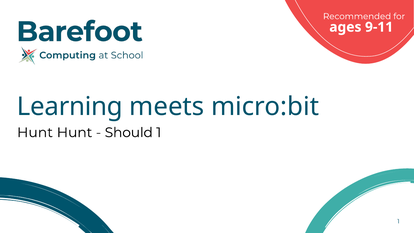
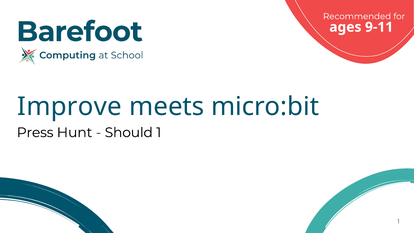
Learning: Learning -> Improve
Hunt at (35, 132): Hunt -> Press
